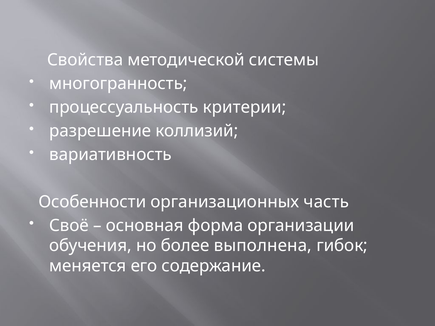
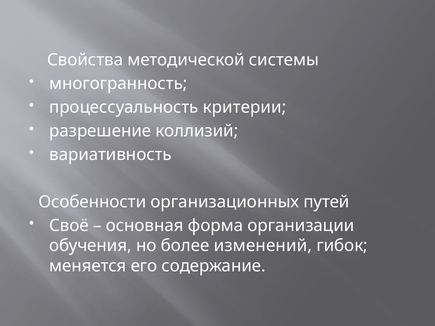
часть: часть -> путей
выполнена: выполнена -> изменений
